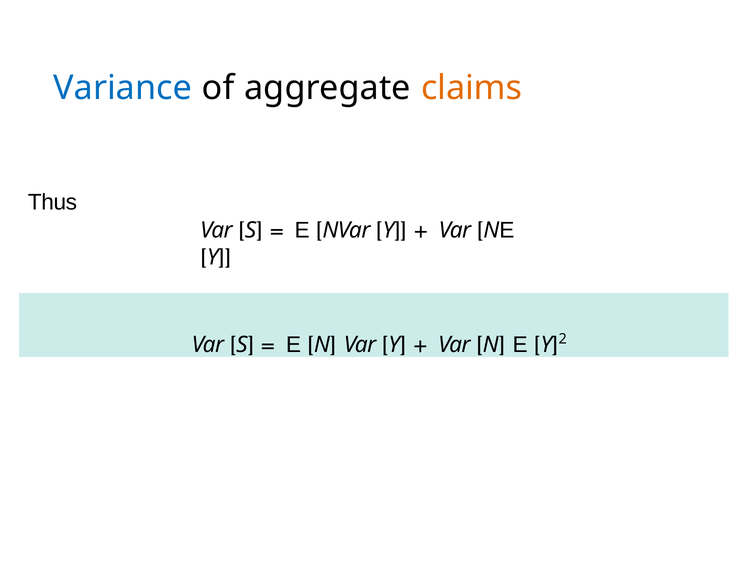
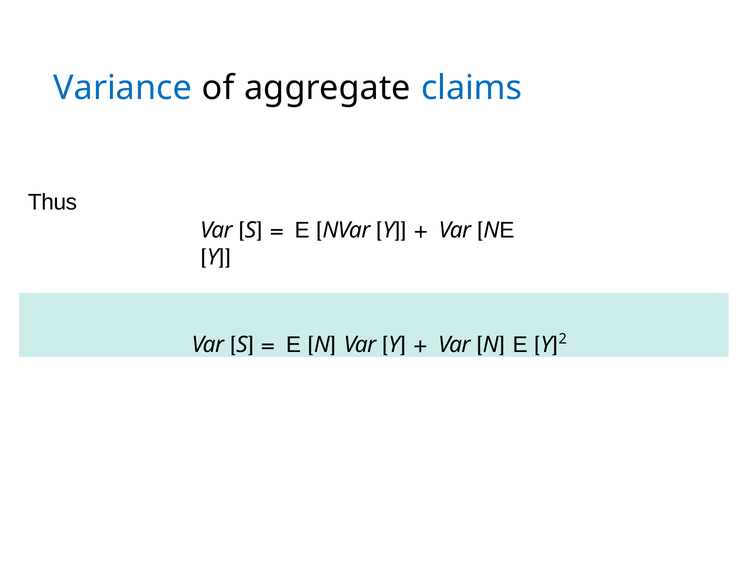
claims colour: orange -> blue
